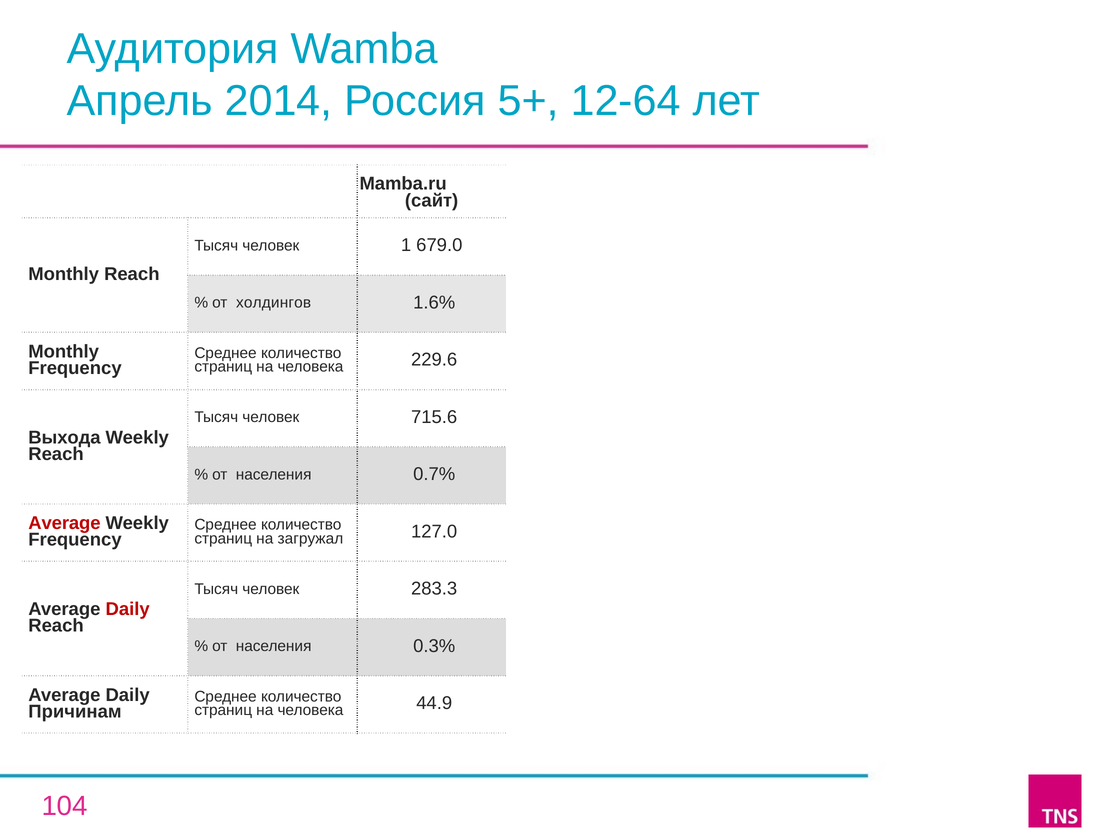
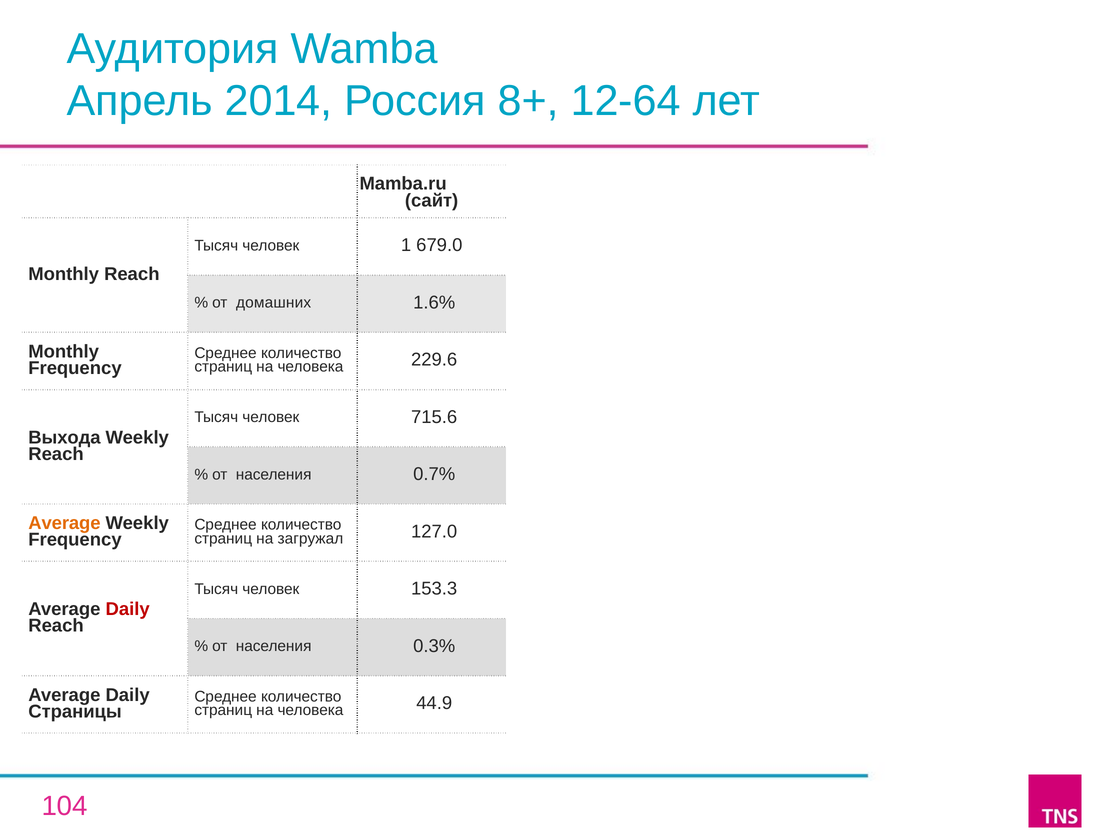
5+: 5+ -> 8+
холдингов: холдингов -> домашних
Average at (64, 523) colour: red -> orange
283.3: 283.3 -> 153.3
Причинам: Причинам -> Страницы
